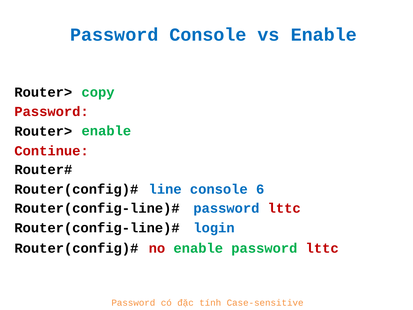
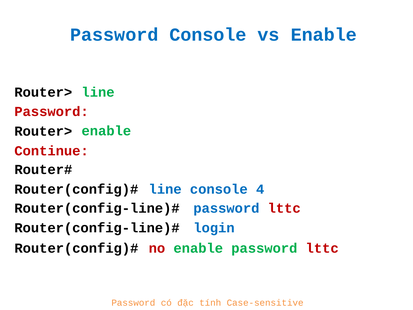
Router> copy: copy -> line
6: 6 -> 4
